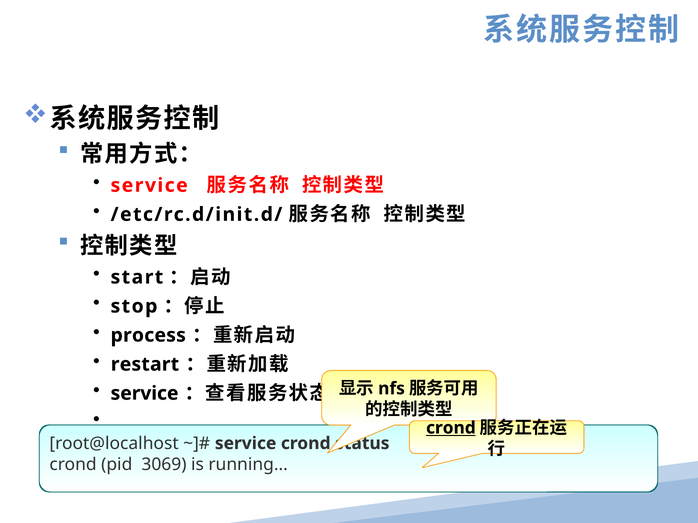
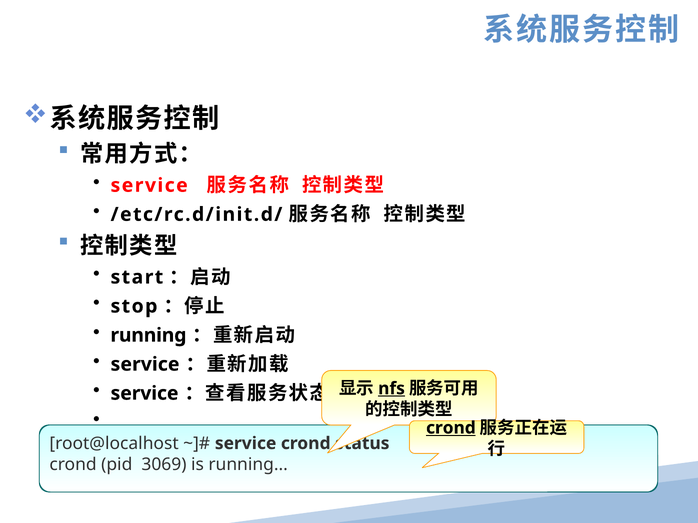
process at (148, 336): process -> running
restart at (145, 365): restart -> service
nfs at (392, 389) underline: none -> present
